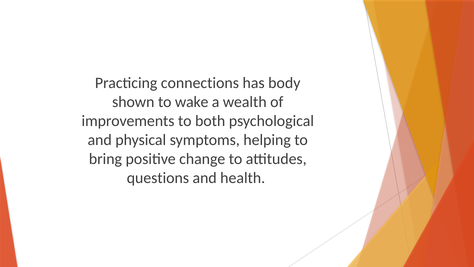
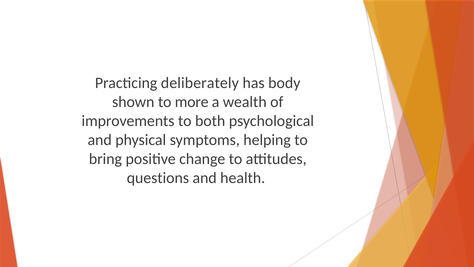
connections: connections -> deliberately
wake: wake -> more
